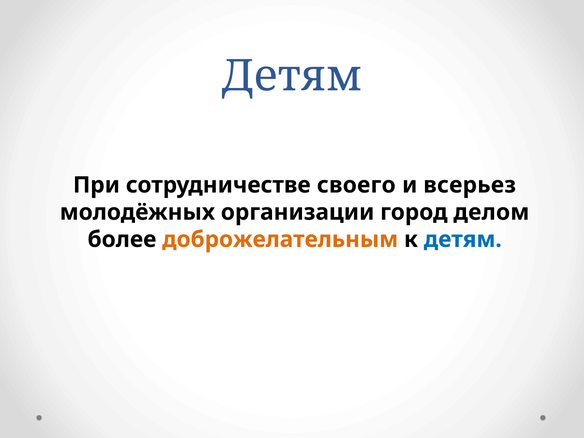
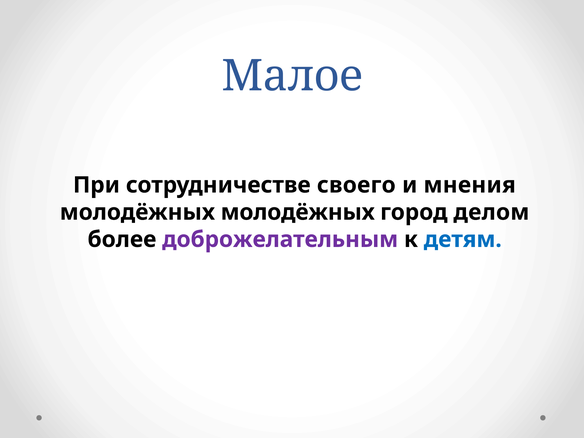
Детям at (292, 76): Детям -> Малое
всерьез: всерьез -> мнения
молодёжных организации: организации -> молодёжных
доброжелательным colour: orange -> purple
